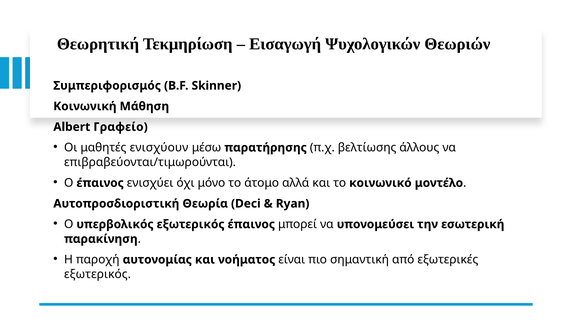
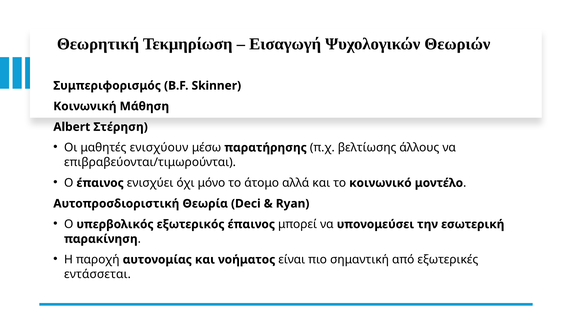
Γραφείο: Γραφείο -> Στέρηση
εξωτερικός at (97, 274): εξωτερικός -> εντάσσεται
